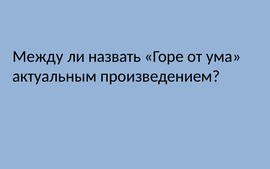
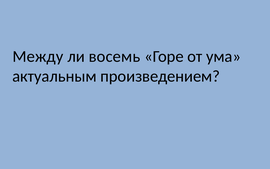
назвать: назвать -> восемь
